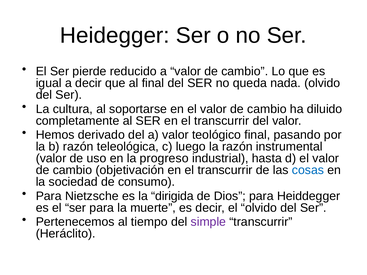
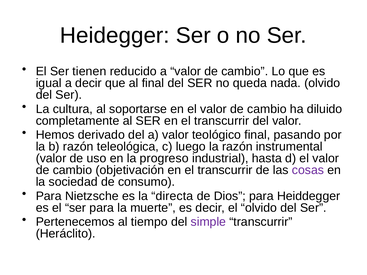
pierde: pierde -> tienen
cosas colour: blue -> purple
dirigida: dirigida -> directa
